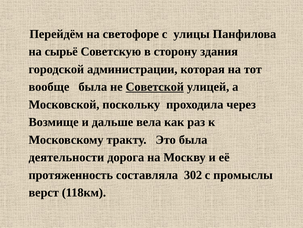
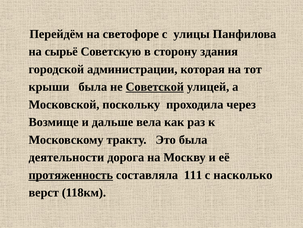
вообще: вообще -> крыши
протяженность underline: none -> present
302: 302 -> 111
промыслы: промыслы -> насколько
